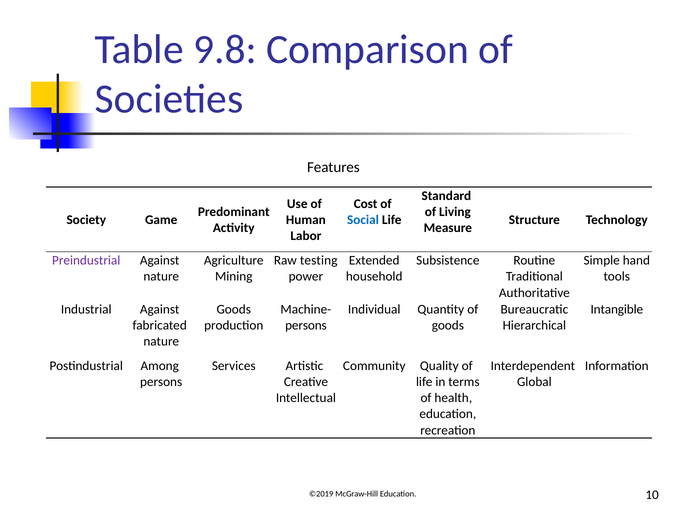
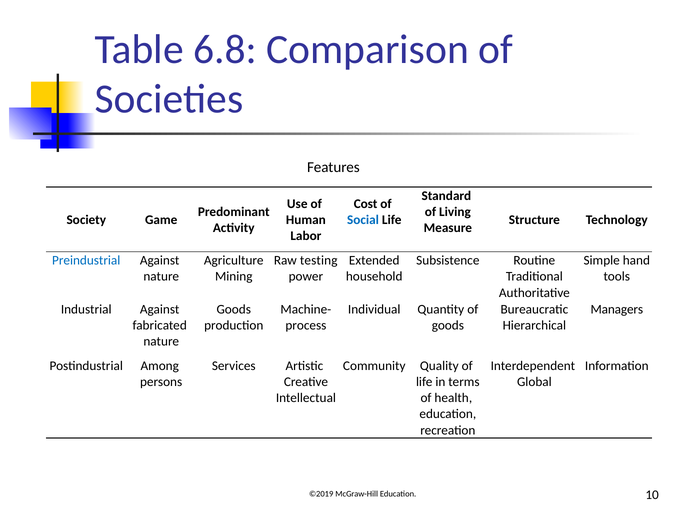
9.8: 9.8 -> 6.8
Preindustrial colour: purple -> blue
Intangible: Intangible -> Managers
persons at (306, 325): persons -> process
